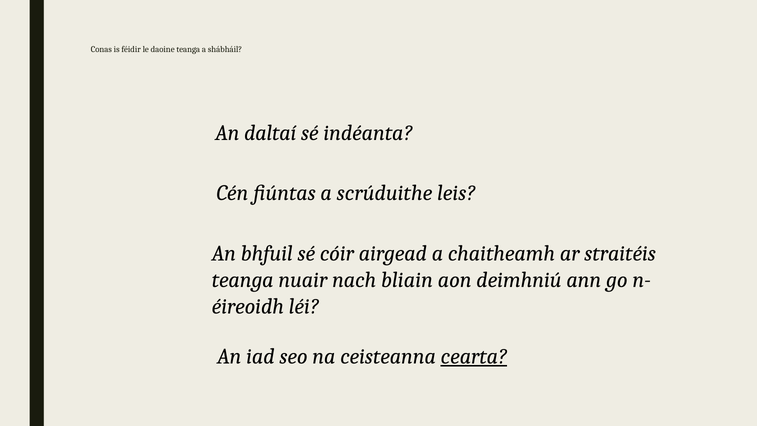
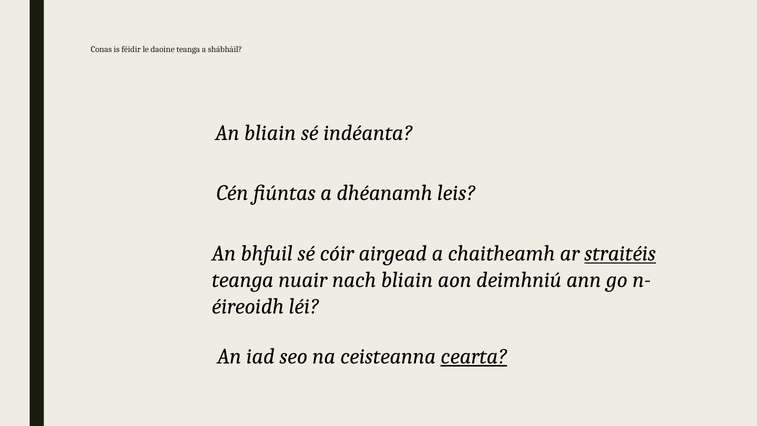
An daltaí: daltaí -> bliain
scrúduithe: scrúduithe -> dhéanamh
straitéis underline: none -> present
